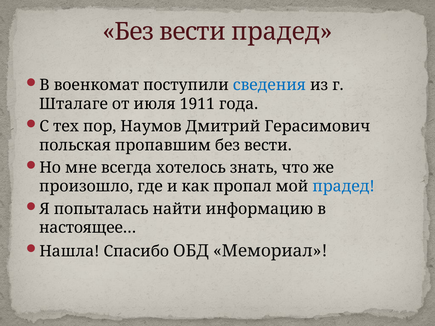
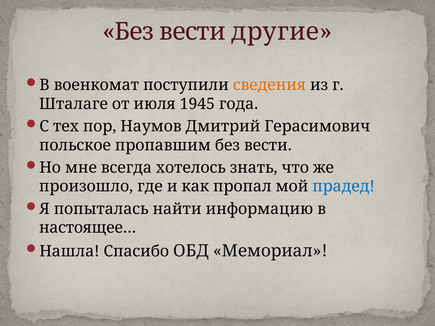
вести прадед: прадед -> другие
сведения colour: blue -> orange
1911: 1911 -> 1945
польская: польская -> польское
